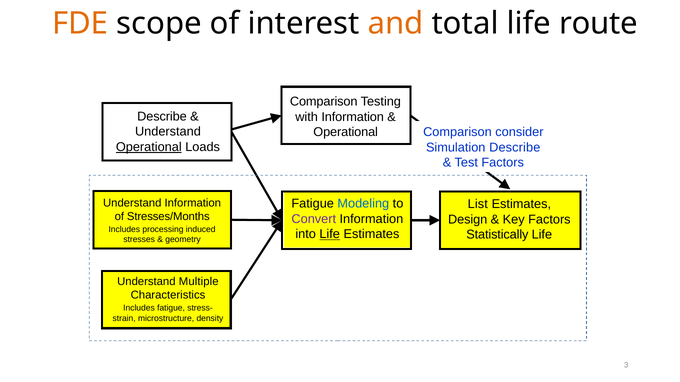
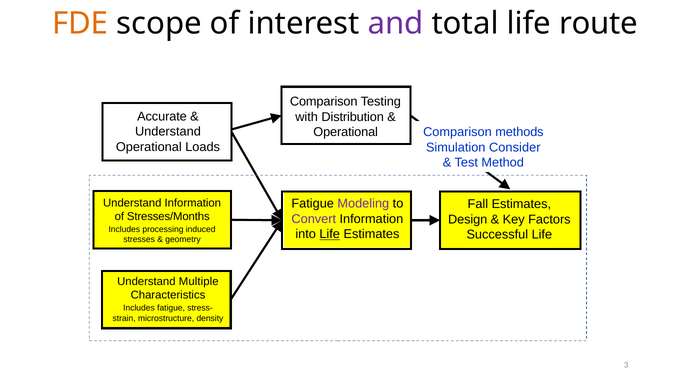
and colour: orange -> purple
Describe at (162, 117): Describe -> Accurate
with Information: Information -> Distribution
consider: consider -> methods
Operational at (149, 147) underline: present -> none
Simulation Describe: Describe -> Consider
Test Factors: Factors -> Method
Modeling colour: blue -> purple
List: List -> Fall
Statistically: Statistically -> Successful
